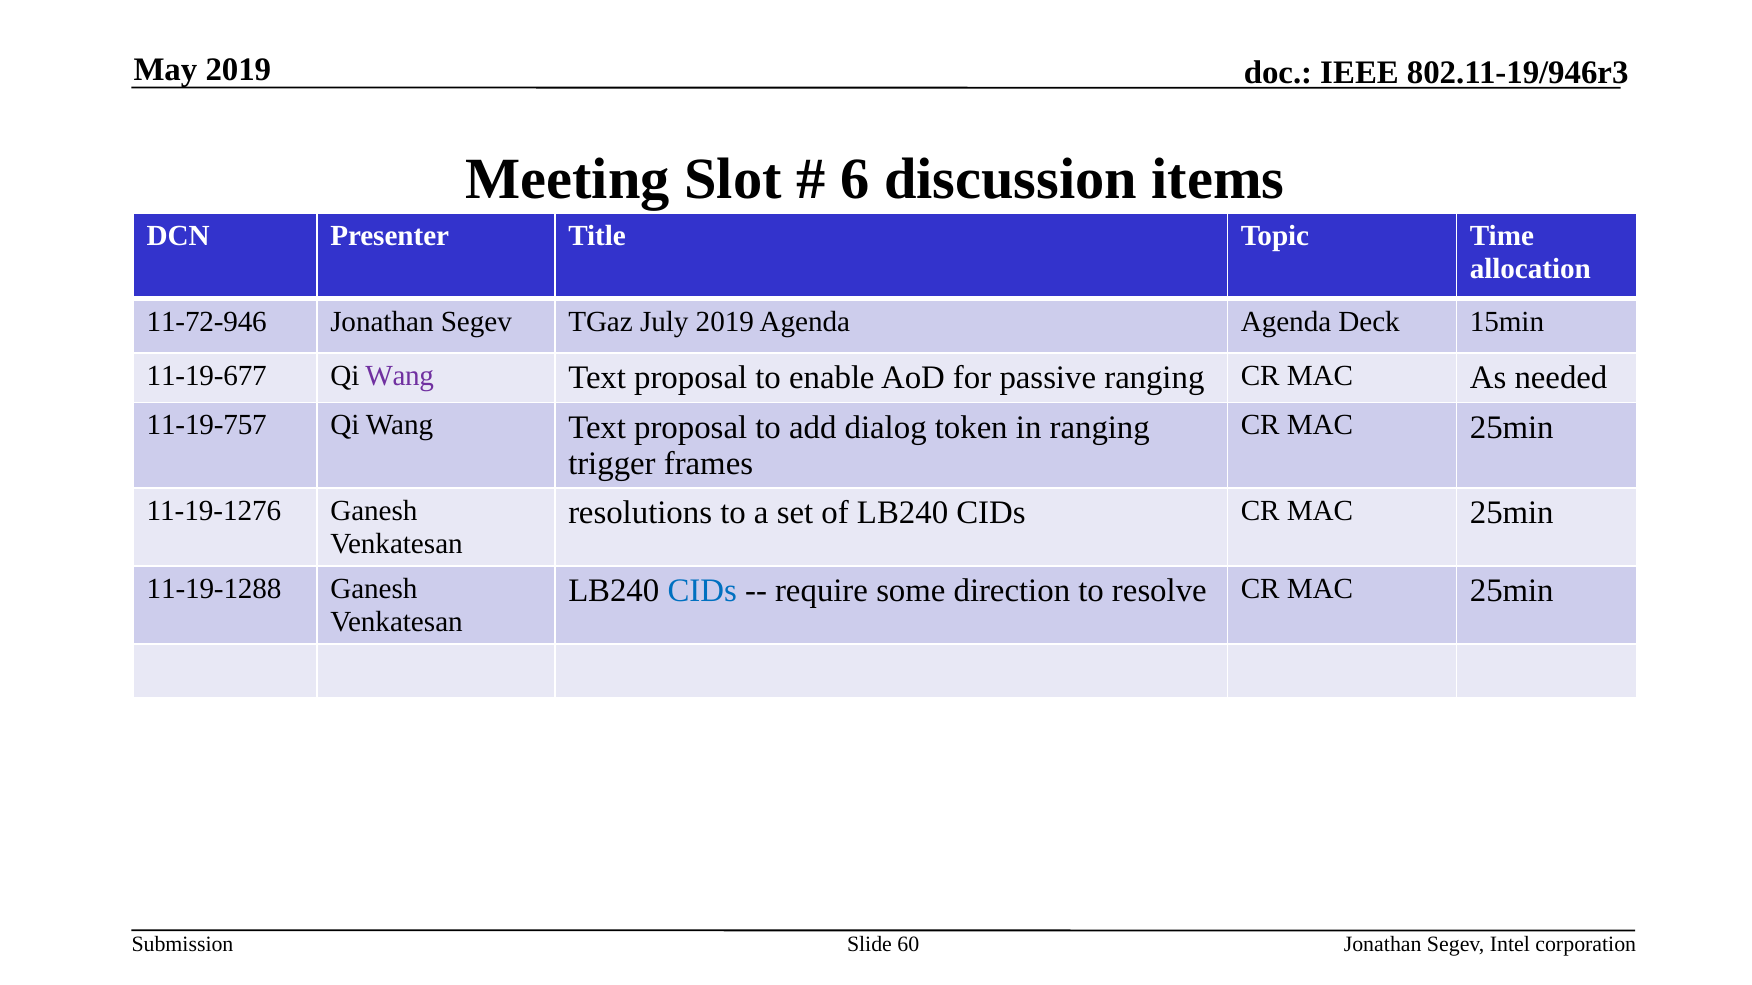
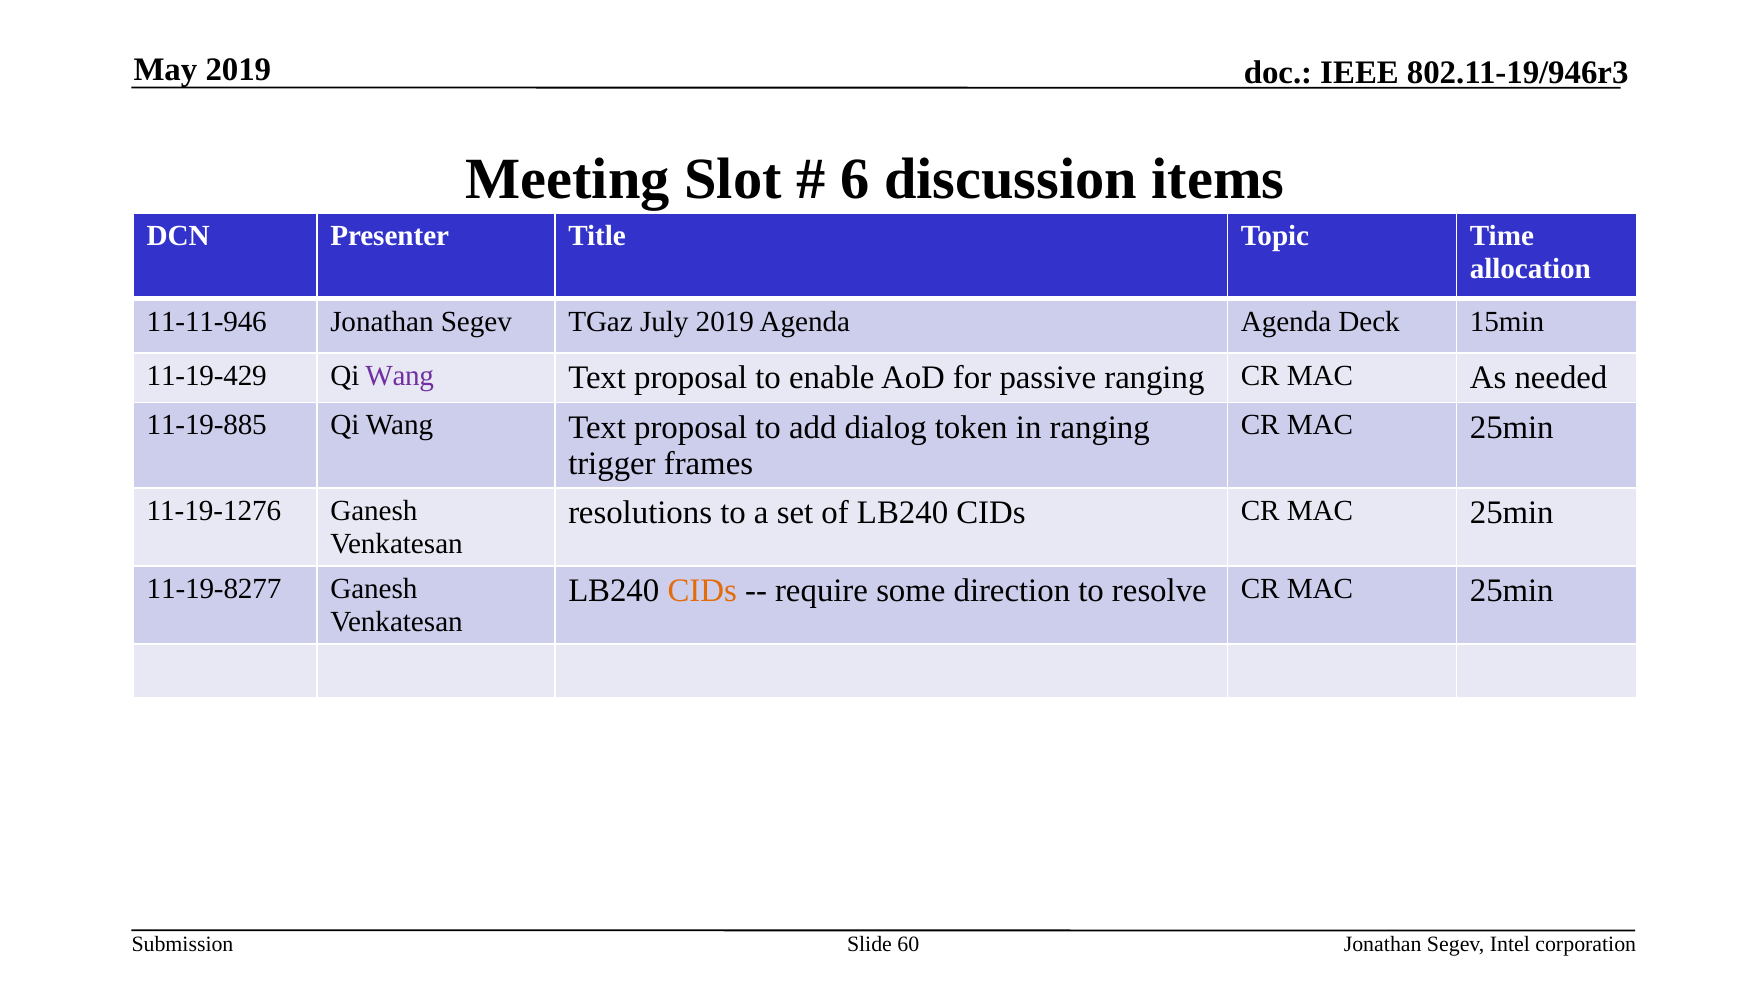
11-72-946: 11-72-946 -> 11-11-946
11-19-677: 11-19-677 -> 11-19-429
11-19-757: 11-19-757 -> 11-19-885
11-19-1288: 11-19-1288 -> 11-19-8277
CIDs at (702, 591) colour: blue -> orange
